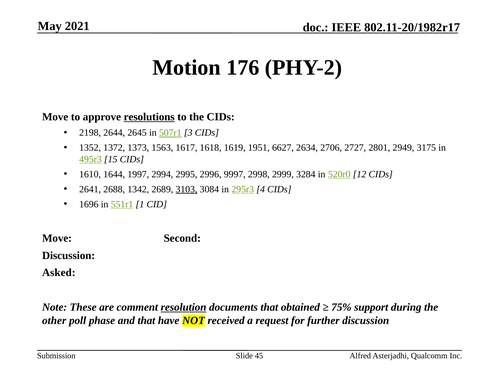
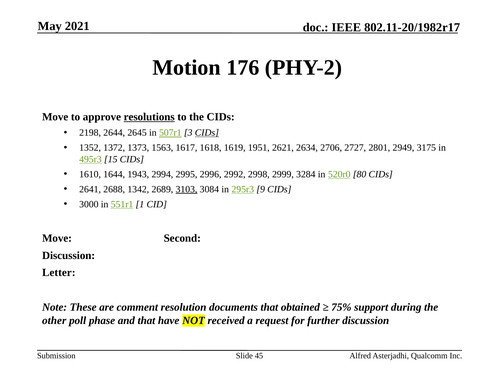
CIDs at (207, 133) underline: none -> present
6627: 6627 -> 2621
1997: 1997 -> 1943
9997: 9997 -> 2992
12: 12 -> 80
4: 4 -> 9
1696: 1696 -> 3000
Asked: Asked -> Letter
resolution underline: present -> none
